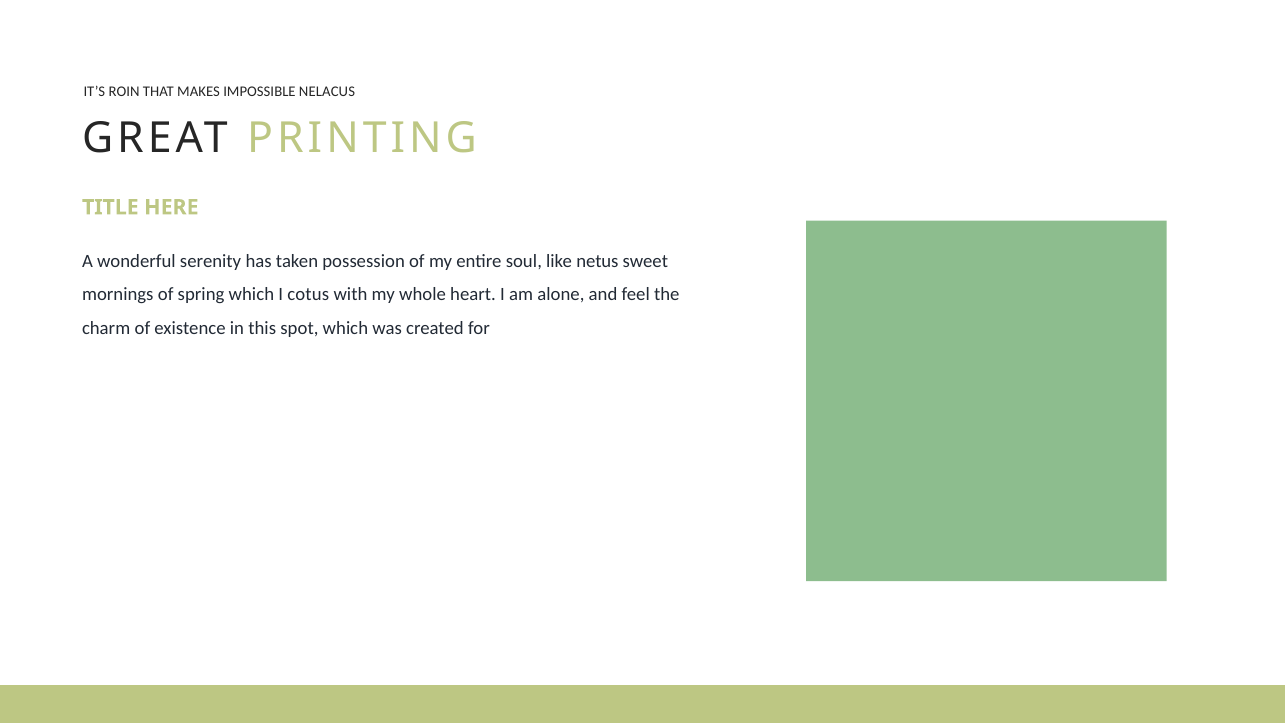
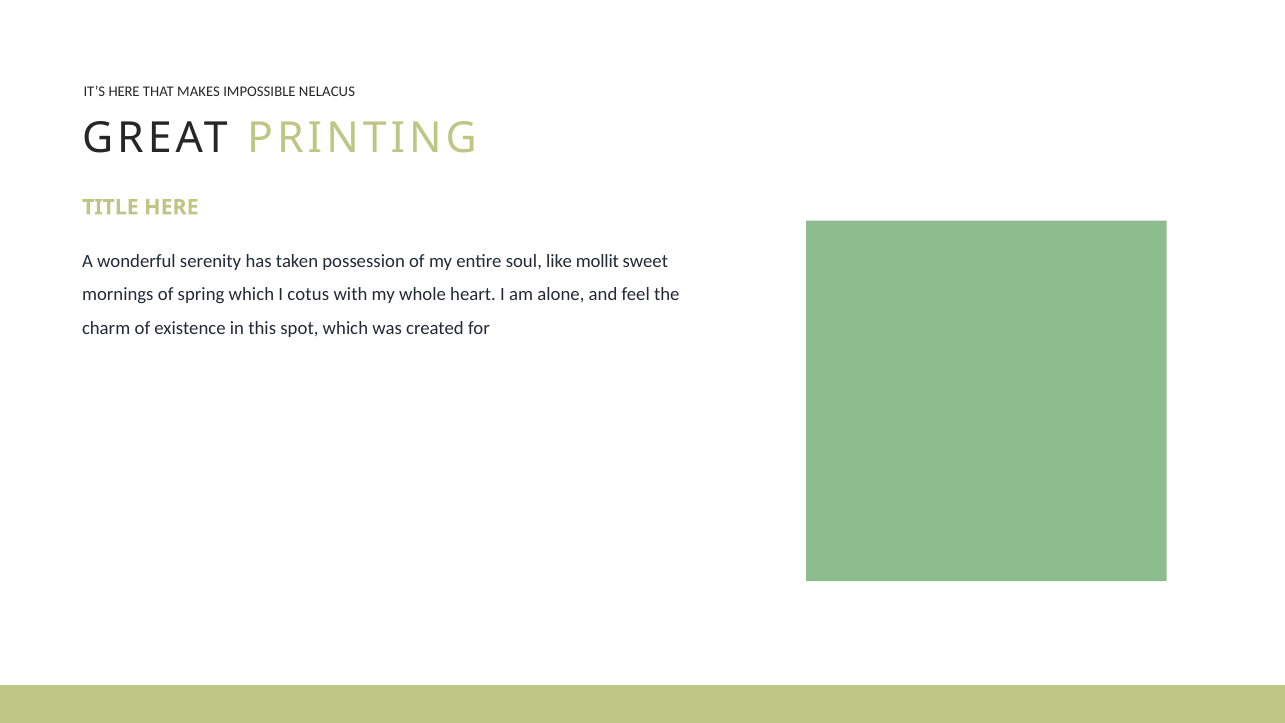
IT’S ROIN: ROIN -> HERE
netus: netus -> mollit
